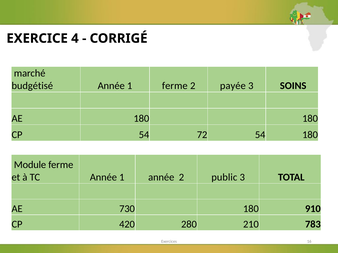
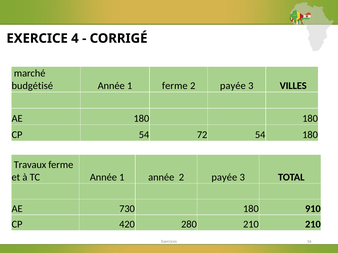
SOINS: SOINS -> VILLES
Module: Module -> Travaux
année 2 public: public -> payée
210 783: 783 -> 210
